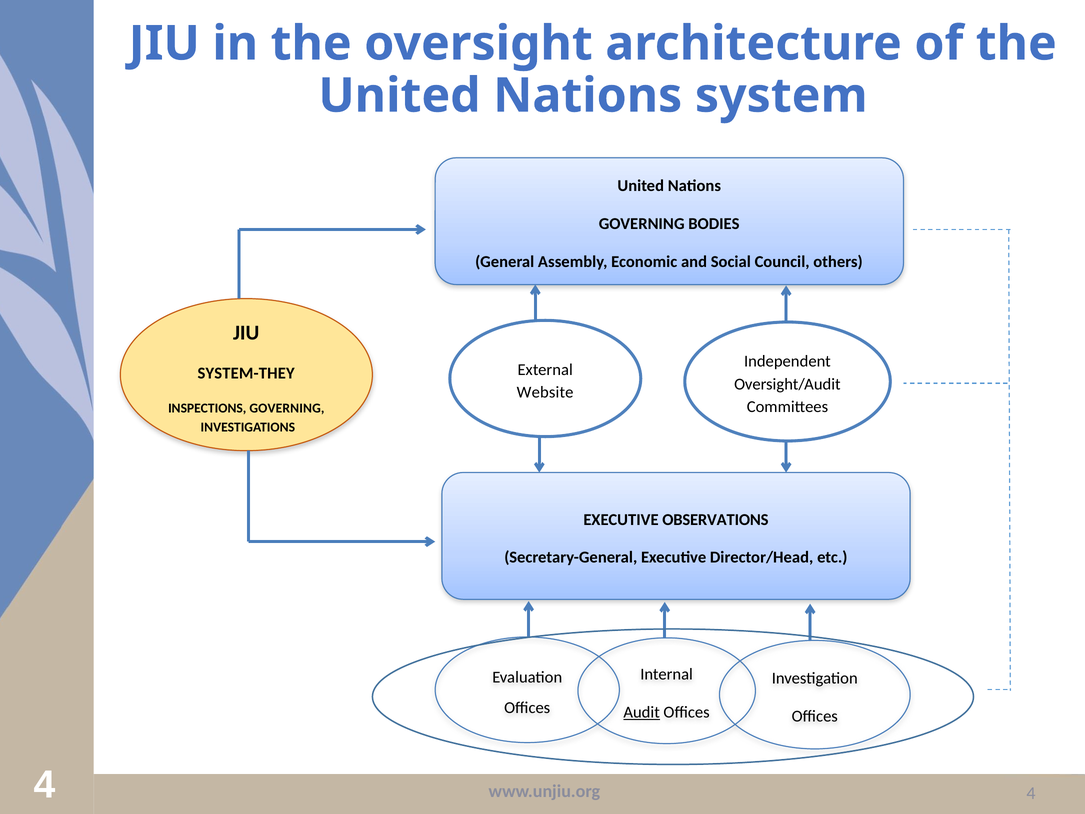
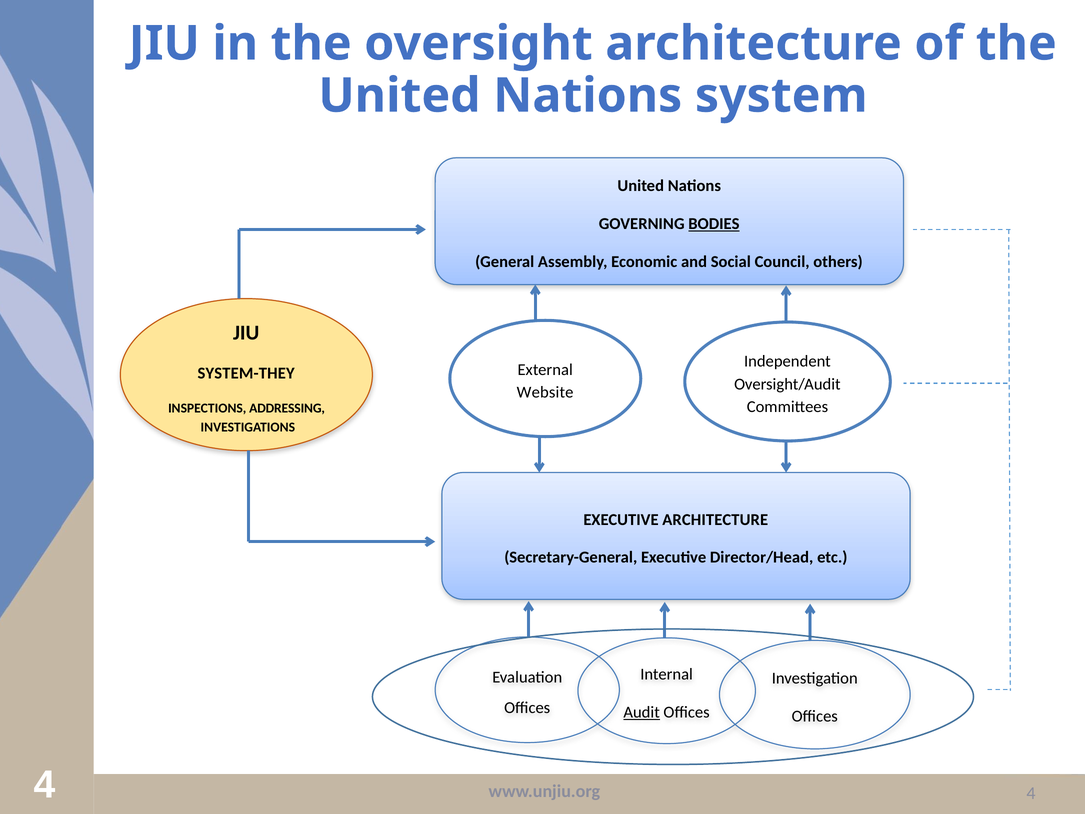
BODIES underline: none -> present
INSPECTIONS GOVERNING: GOVERNING -> ADDRESSING
EXECUTIVE OBSERVATIONS: OBSERVATIONS -> ARCHITECTURE
